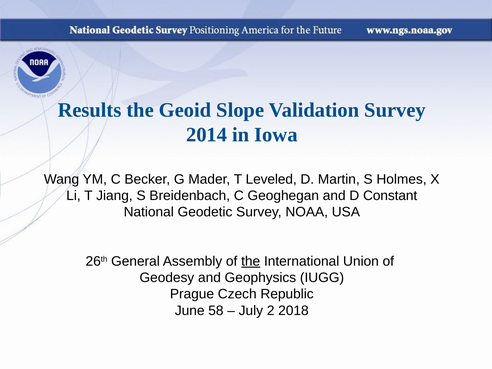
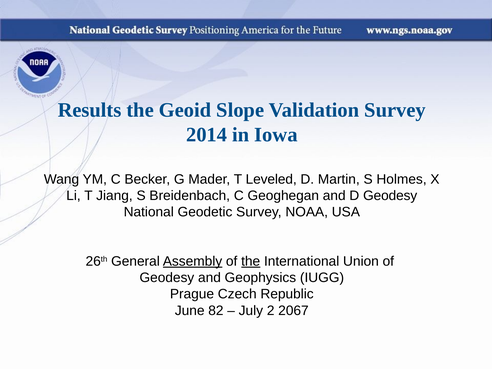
D Constant: Constant -> Geodesy
Assembly underline: none -> present
58: 58 -> 82
2018: 2018 -> 2067
